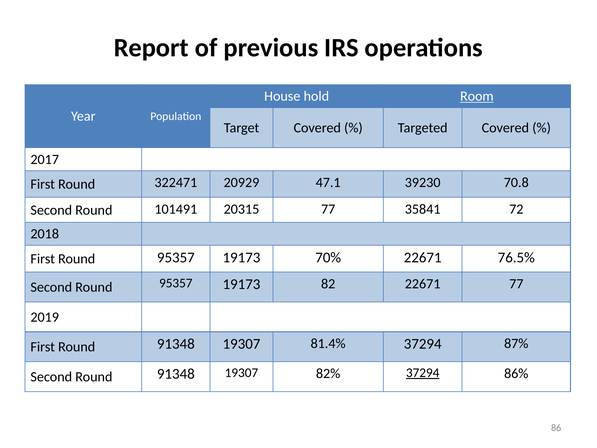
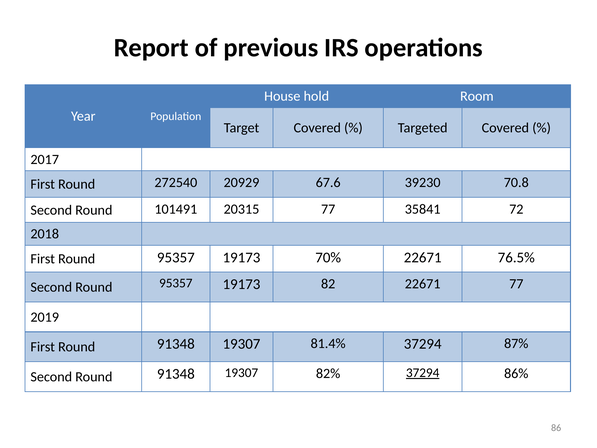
Room underline: present -> none
322471: 322471 -> 272540
47.1: 47.1 -> 67.6
